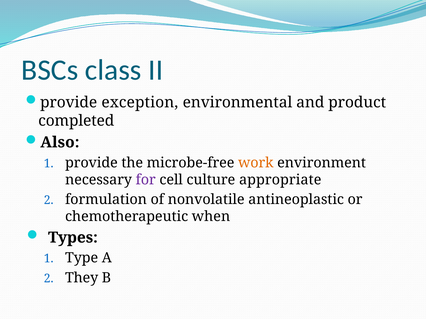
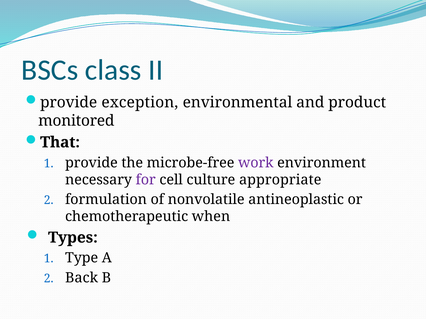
completed: completed -> monitored
Also: Also -> That
work colour: orange -> purple
They: They -> Back
